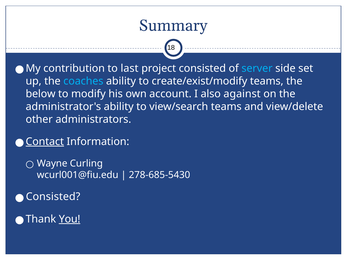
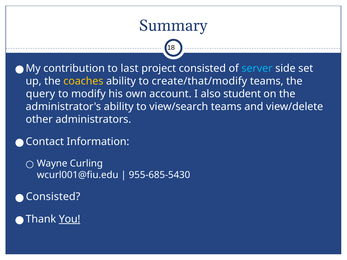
coaches colour: light blue -> yellow
create/exist/modify: create/exist/modify -> create/that/modify
below: below -> query
against: against -> student
Contact underline: present -> none
278-685-5430: 278-685-5430 -> 955-685-5430
